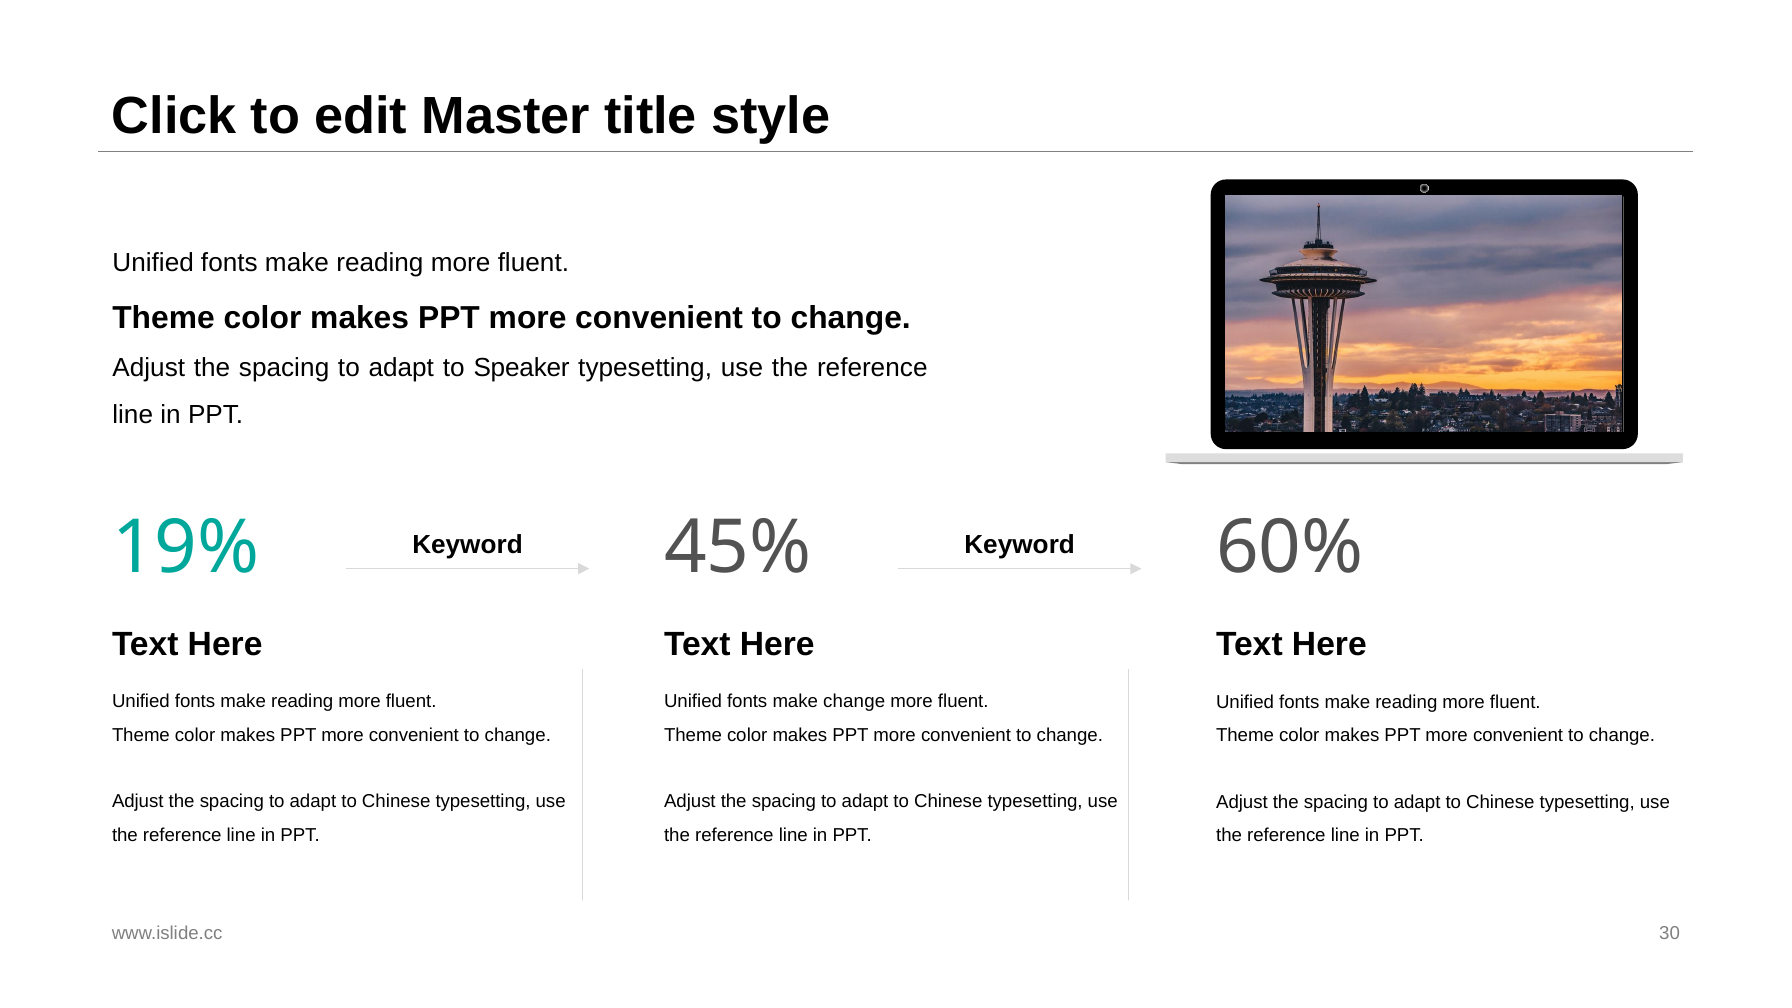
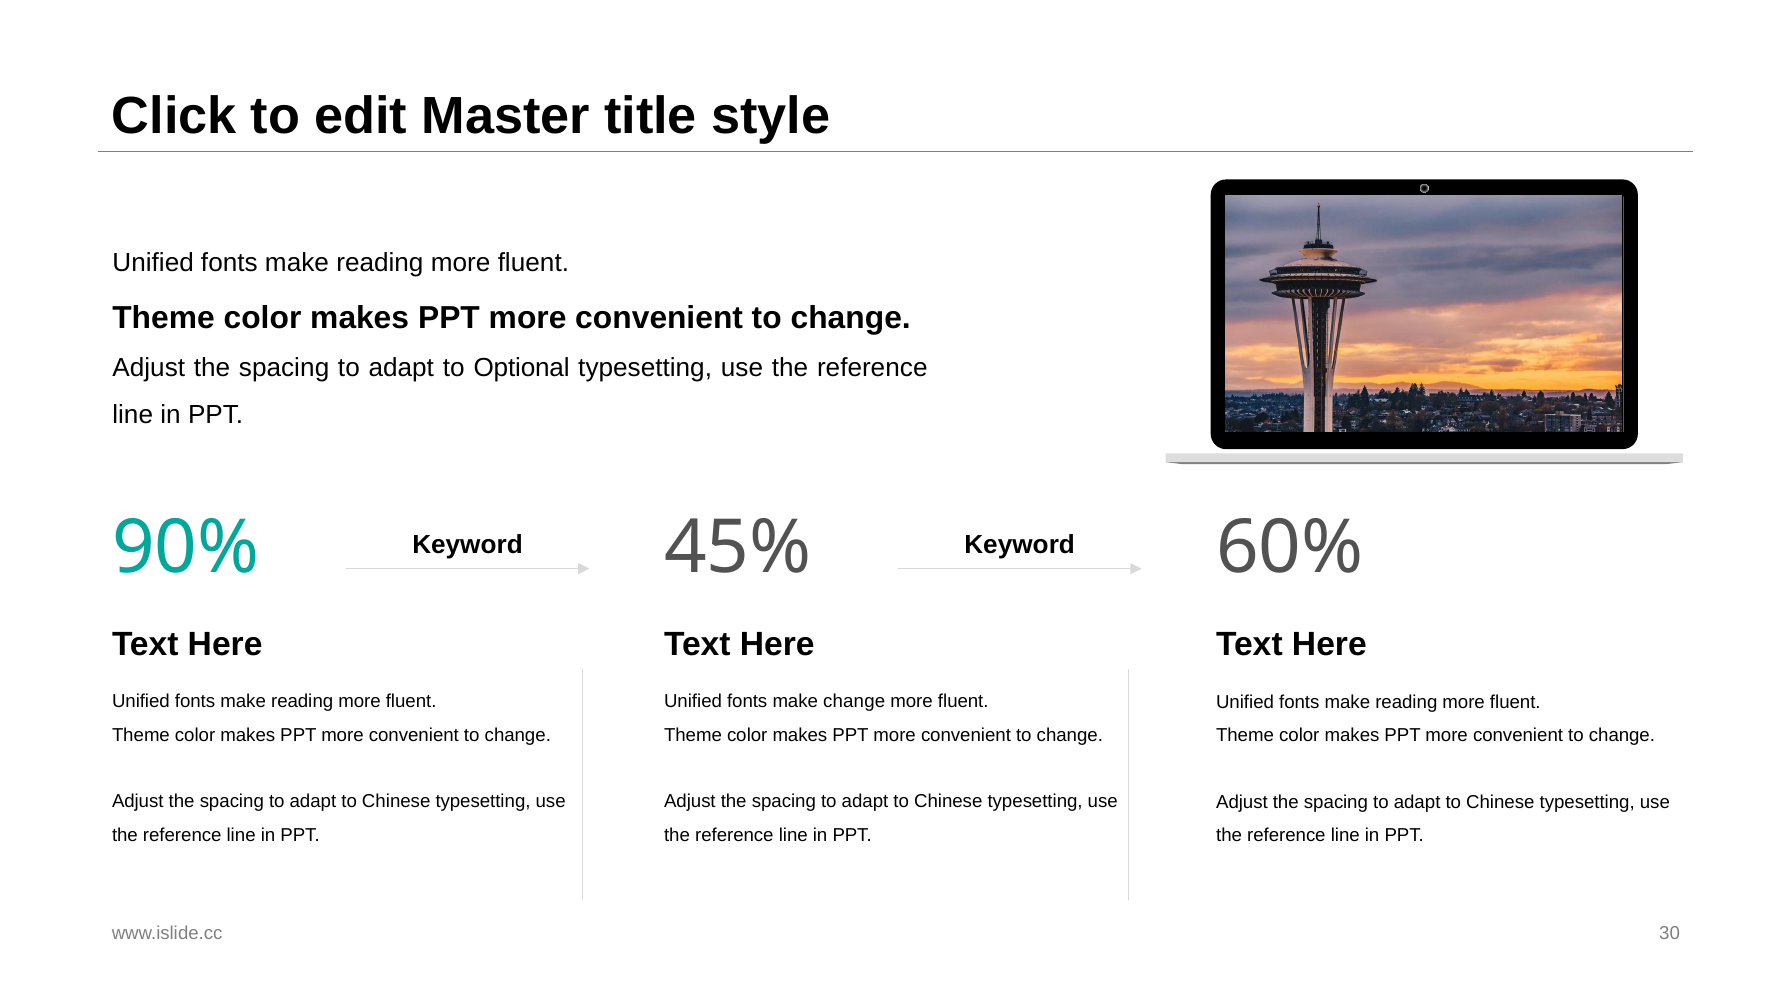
Speaker: Speaker -> Optional
19%: 19% -> 90%
